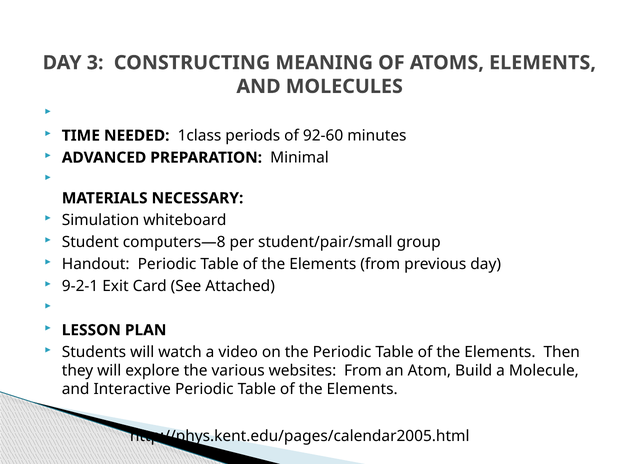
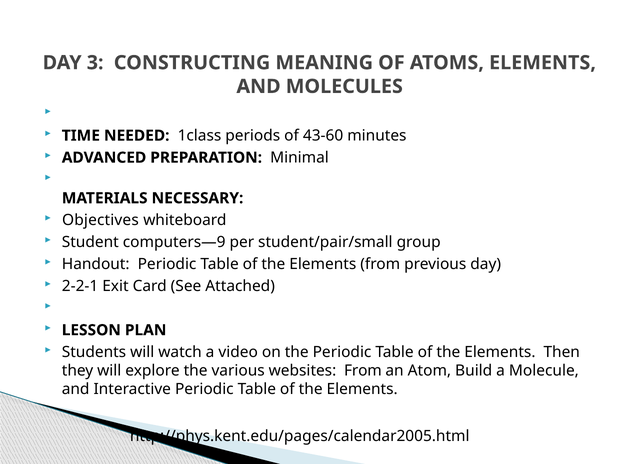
92-60: 92-60 -> 43-60
Simulation: Simulation -> Objectives
computers—8: computers—8 -> computers—9
9-2-1: 9-2-1 -> 2-2-1
